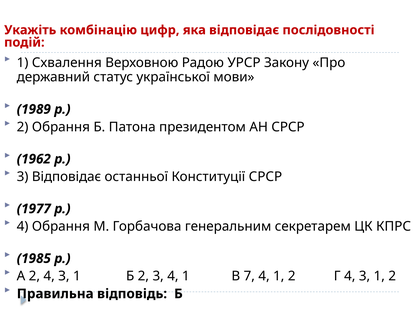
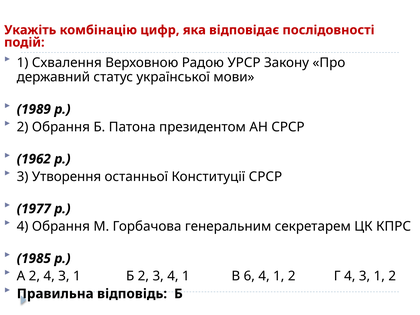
3 Відповідає: Відповідає -> Утворення
7: 7 -> 6
